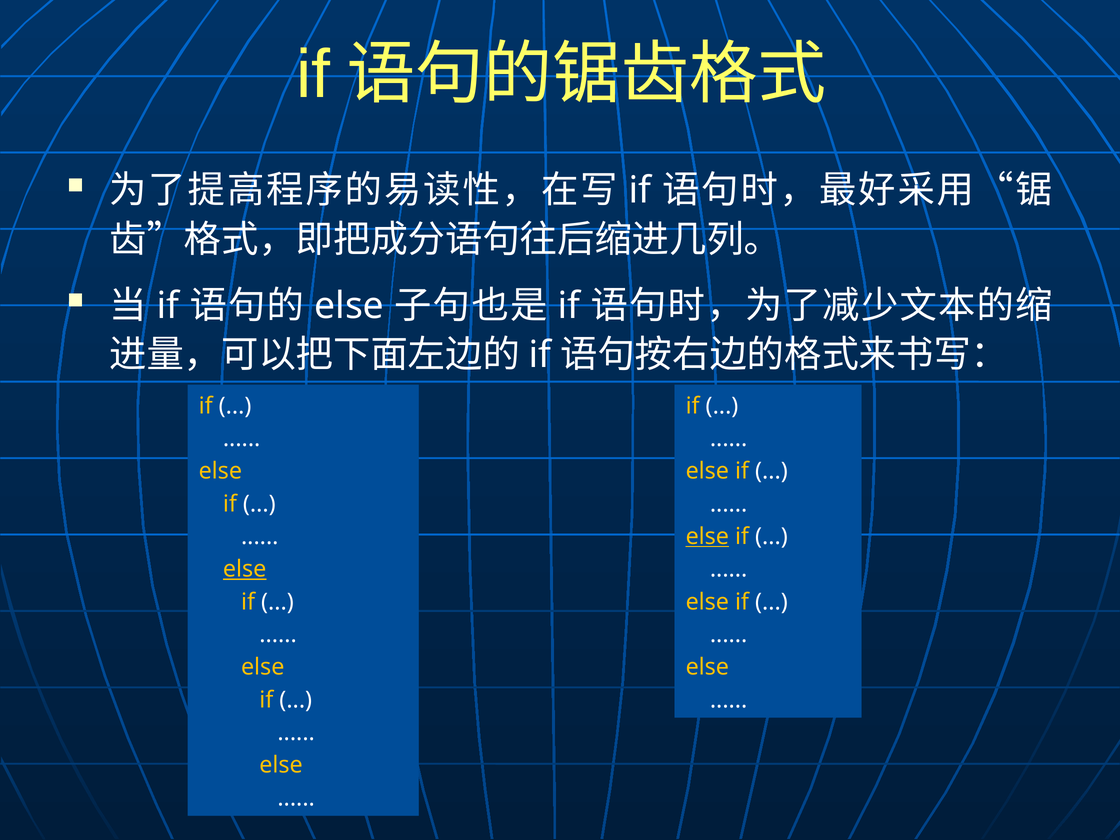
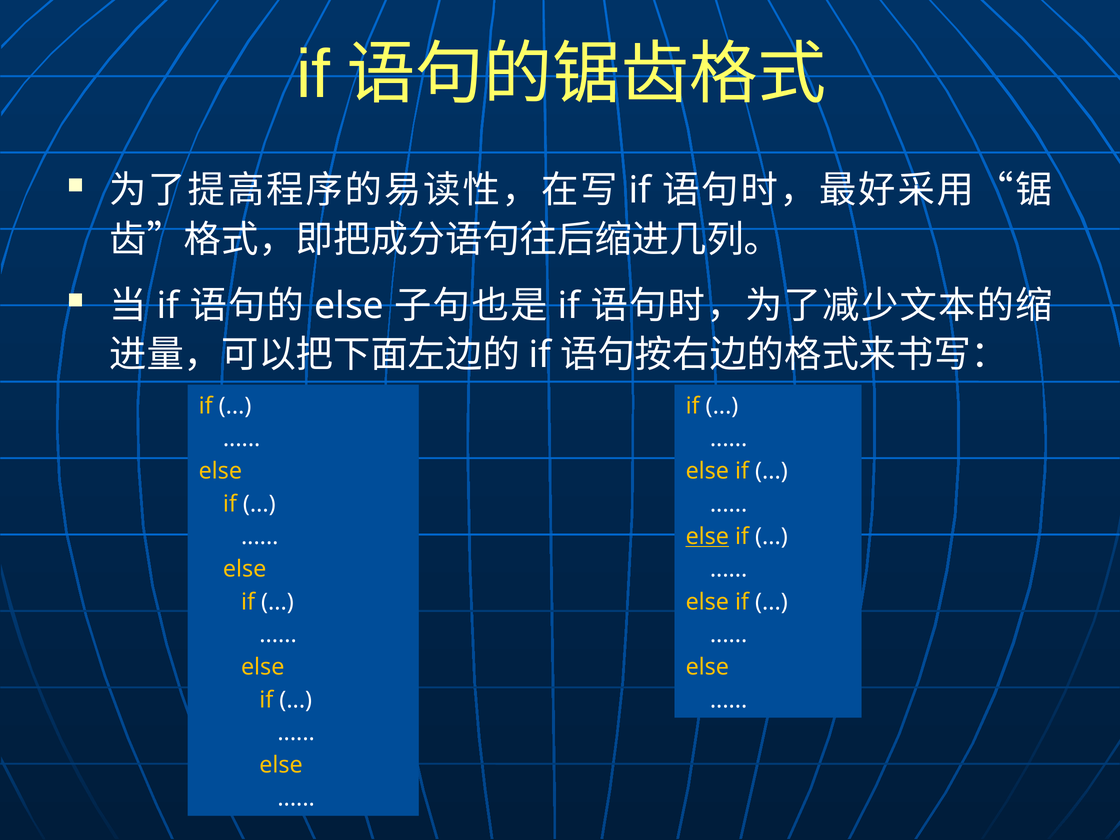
else at (245, 569) underline: present -> none
